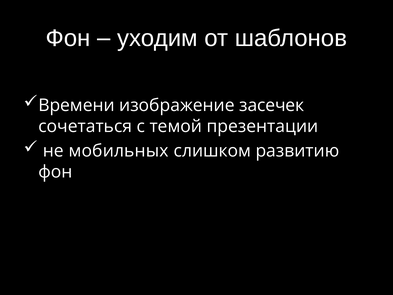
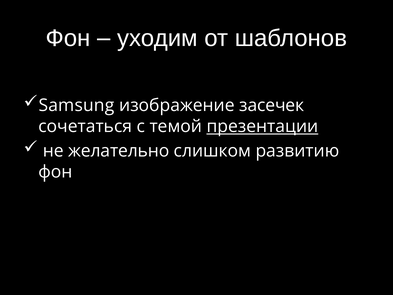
Времени: Времени -> Samsung
презентации underline: none -> present
мобильных: мобильных -> желательно
